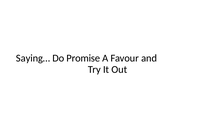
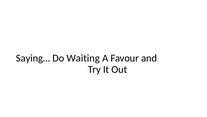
Promise: Promise -> Waiting
